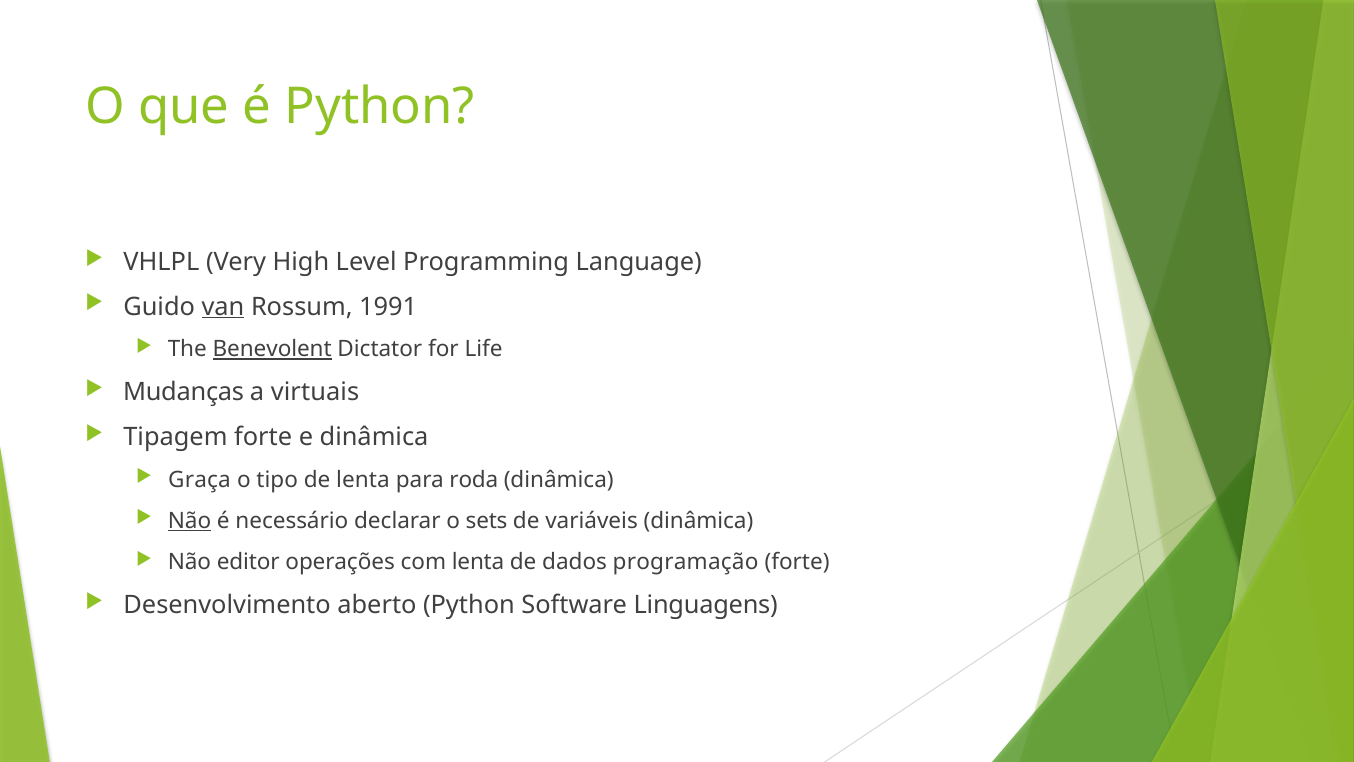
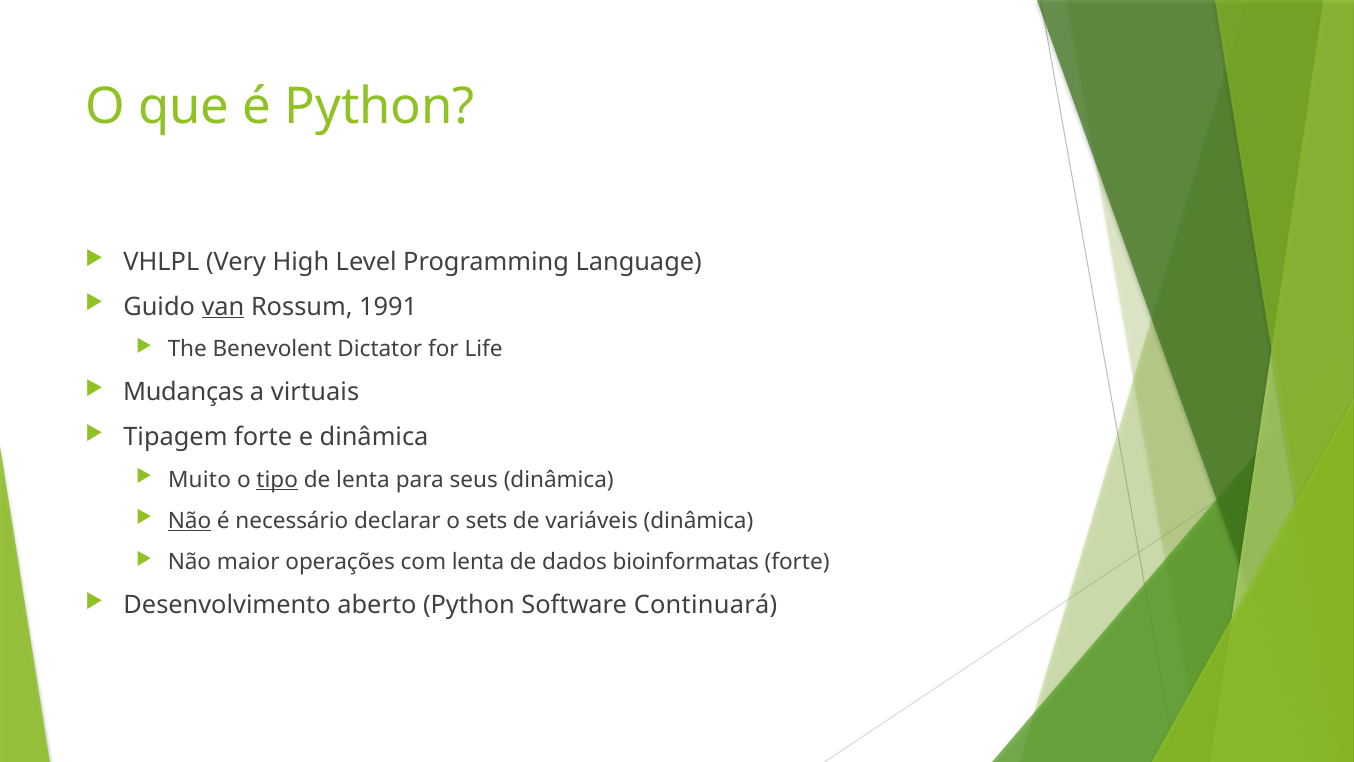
Benevolent underline: present -> none
Graça: Graça -> Muito
tipo underline: none -> present
roda: roda -> seus
editor: editor -> maior
programação: programação -> bioinformatas
Linguagens: Linguagens -> Continuará
